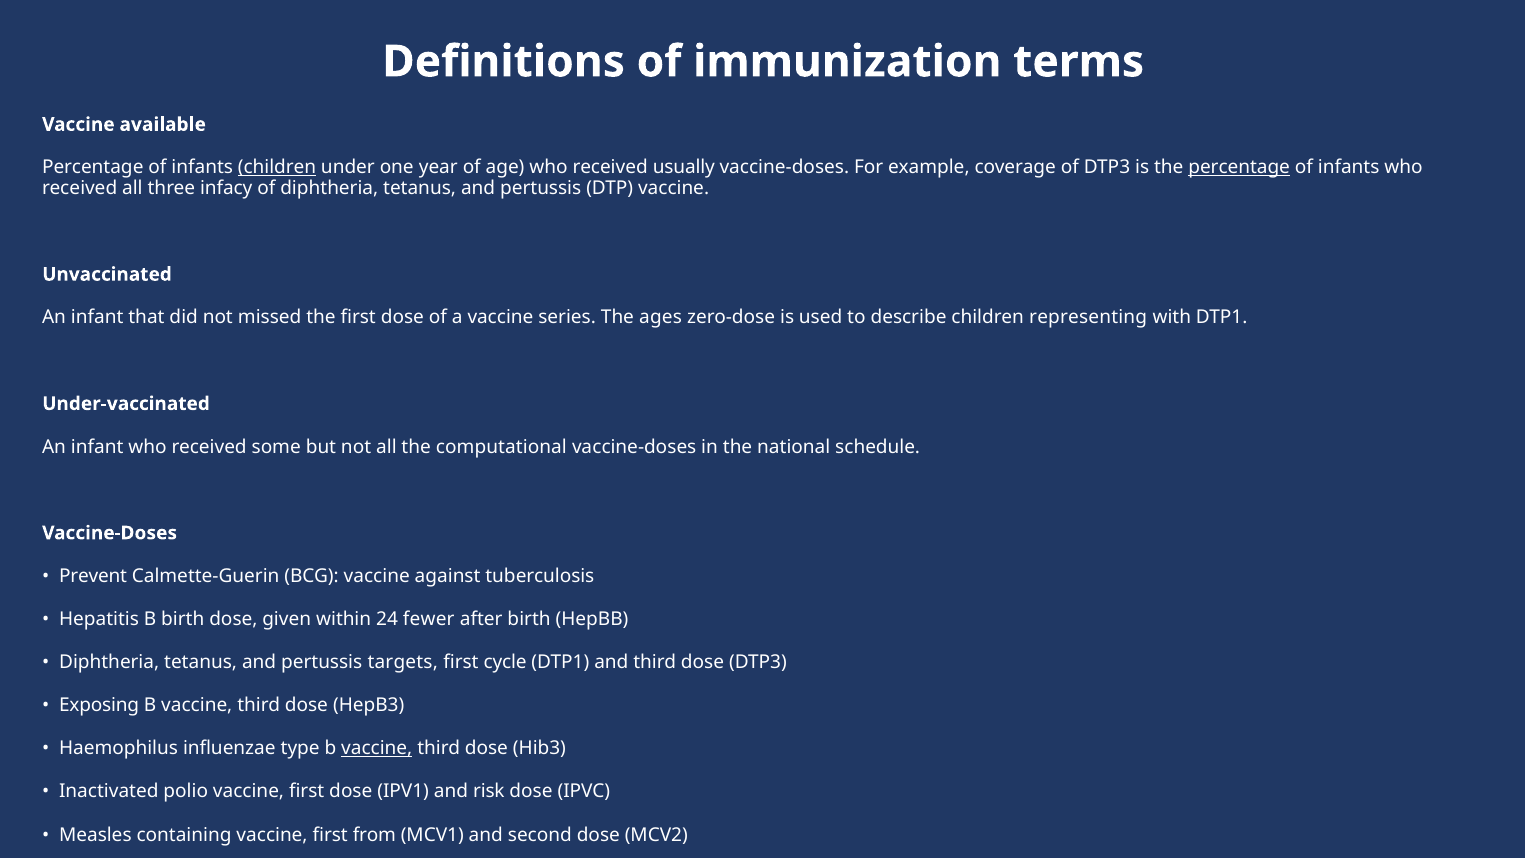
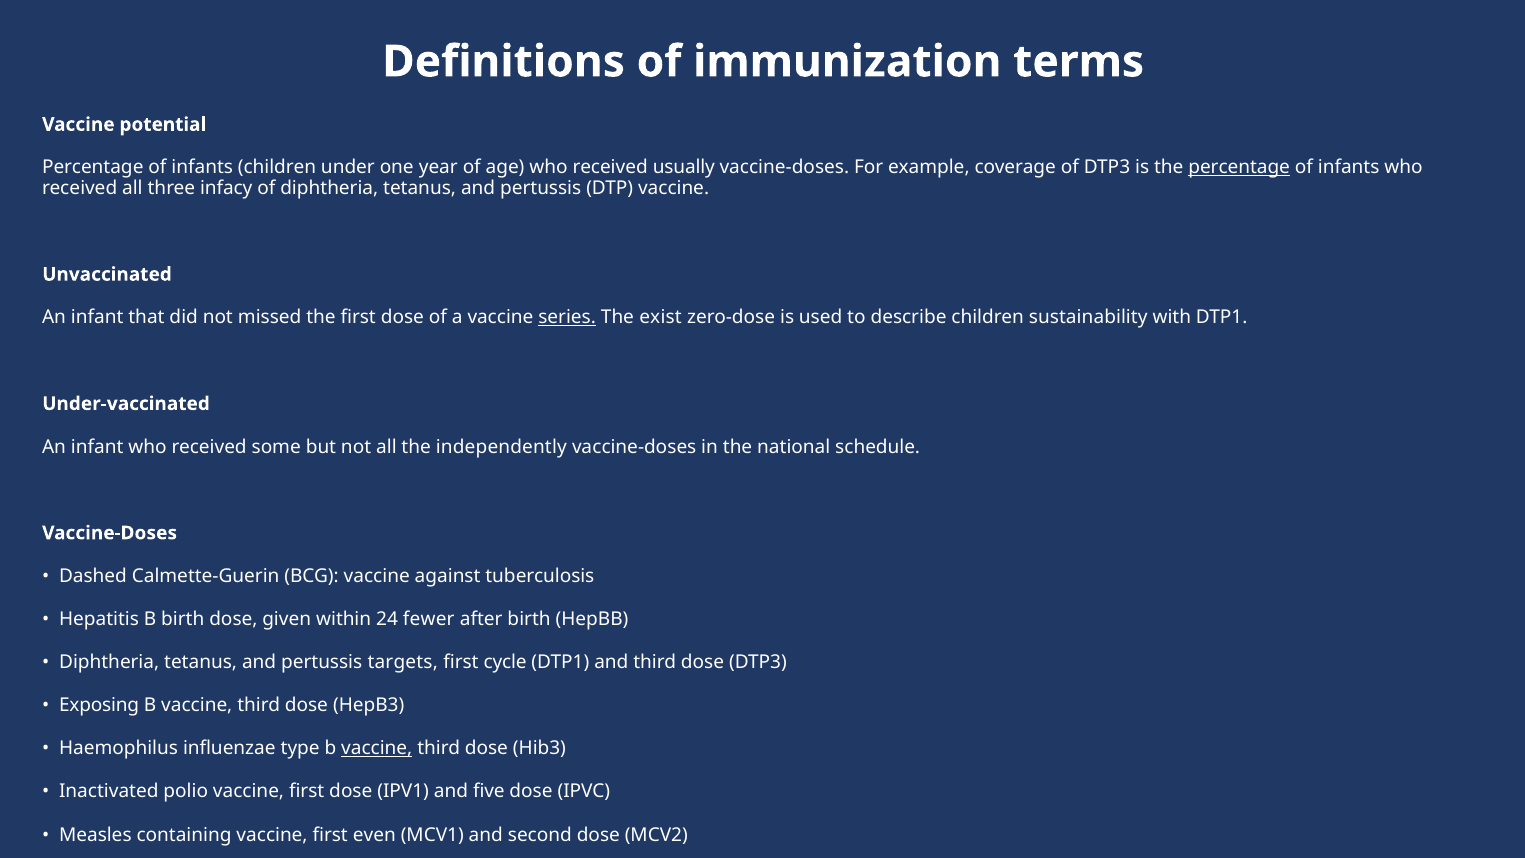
available: available -> potential
children at (277, 168) underline: present -> none
series underline: none -> present
ages: ages -> exist
children representing: representing -> sustainability
computational: computational -> independently
Prevent: Prevent -> Dashed
risk: risk -> five
first from: from -> even
